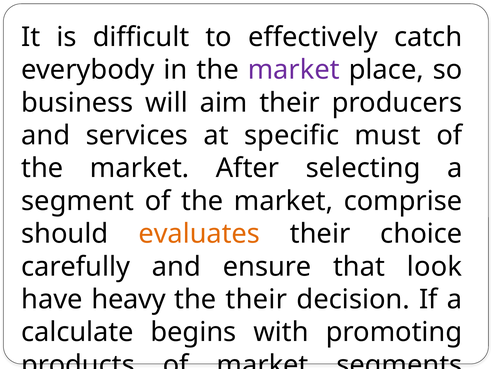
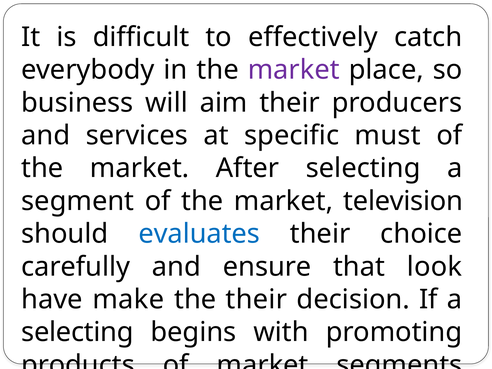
comprise: comprise -> television
evaluates colour: orange -> blue
heavy: heavy -> make
calculate at (77, 332): calculate -> selecting
